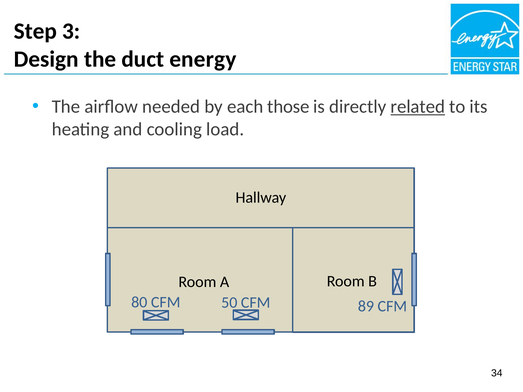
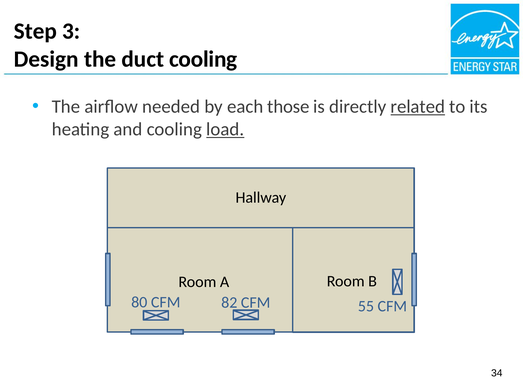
duct energy: energy -> cooling
load underline: none -> present
50: 50 -> 82
89: 89 -> 55
